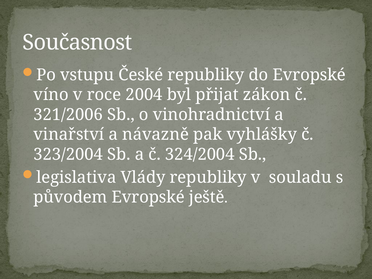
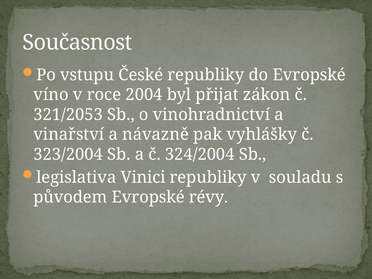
321/2006: 321/2006 -> 321/2053
Vlády: Vlády -> Vinici
ještě: ještě -> révy
